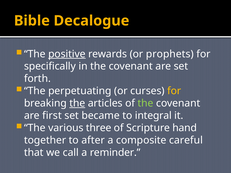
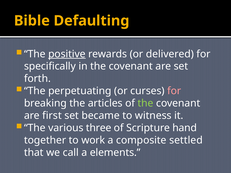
Decalogue: Decalogue -> Defaulting
prophets: prophets -> delivered
for at (174, 91) colour: yellow -> pink
the at (77, 103) underline: present -> none
integral: integral -> witness
after: after -> work
careful: careful -> settled
reminder: reminder -> elements
